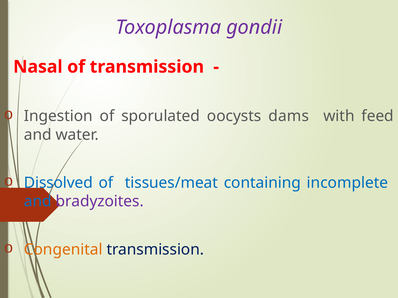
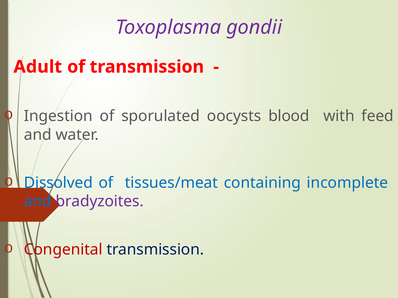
Nasal: Nasal -> Adult
dams: dams -> blood
Congenital colour: orange -> red
